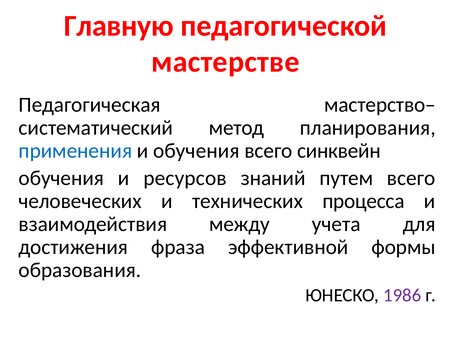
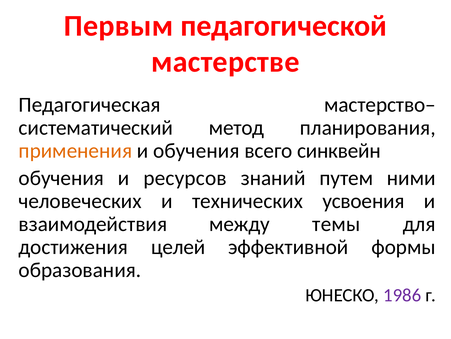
Главную: Главную -> Первым
применения colour: blue -> orange
путем всего: всего -> ними
процесса: процесса -> усвоения
учета: учета -> темы
фраза: фраза -> целей
